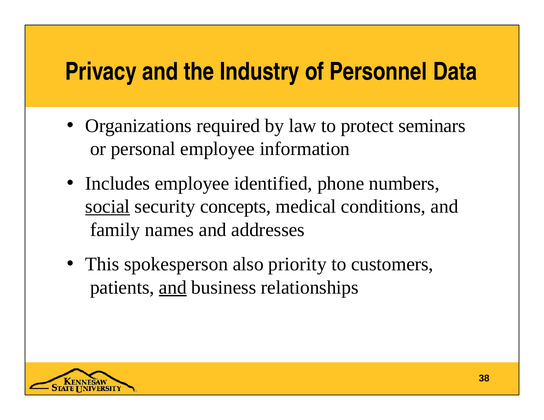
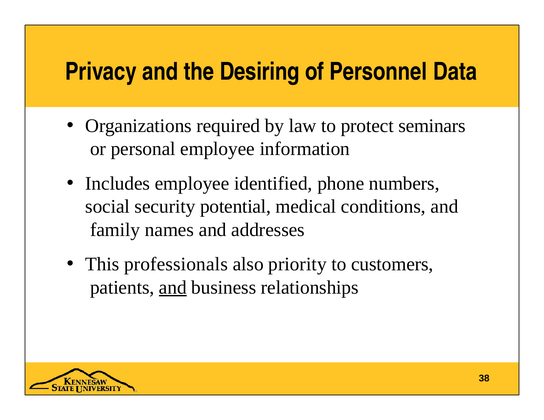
Industry: Industry -> Desiring
social underline: present -> none
concepts: concepts -> potential
spokesperson: spokesperson -> professionals
